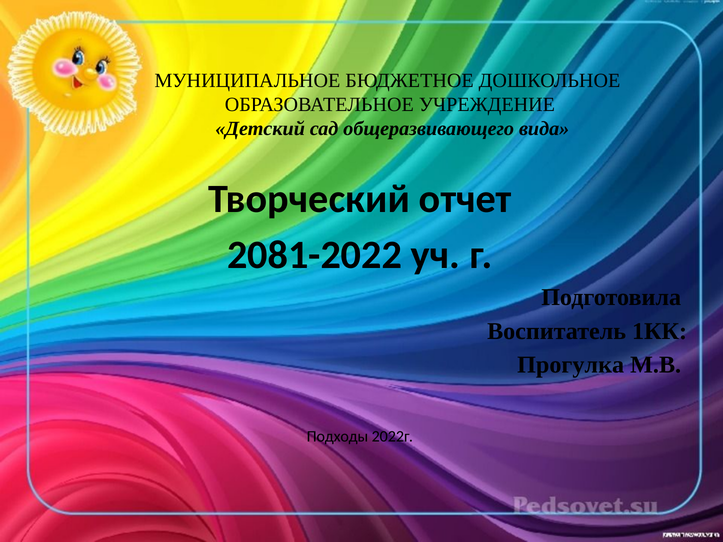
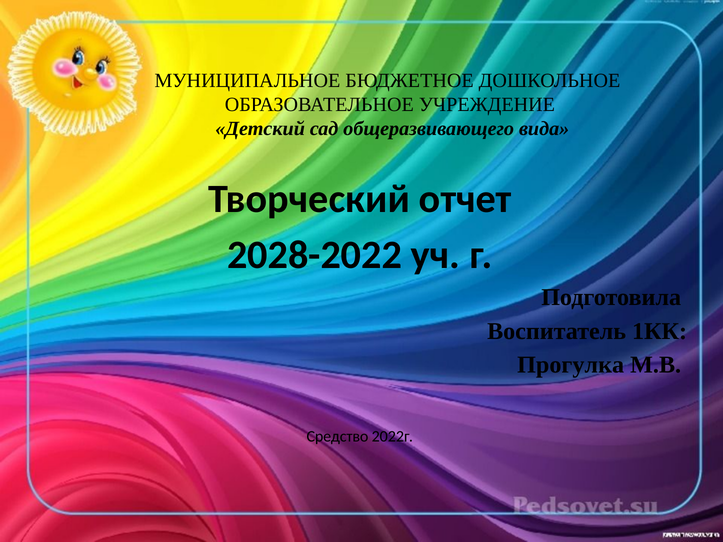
2081-2022: 2081-2022 -> 2028-2022
Подходы: Подходы -> Средство
